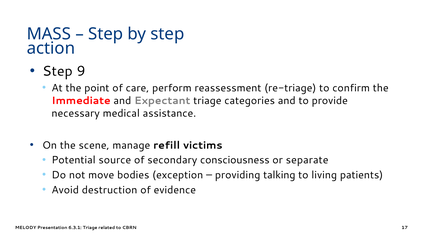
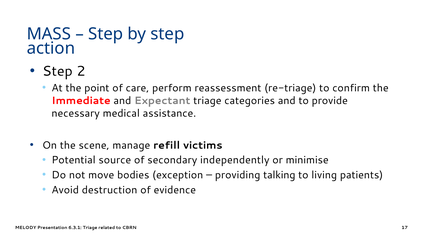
9: 9 -> 2
consciousness: consciousness -> independently
separate: separate -> minimise
